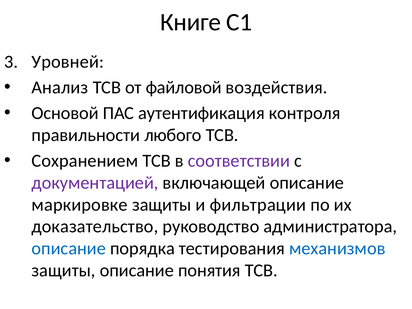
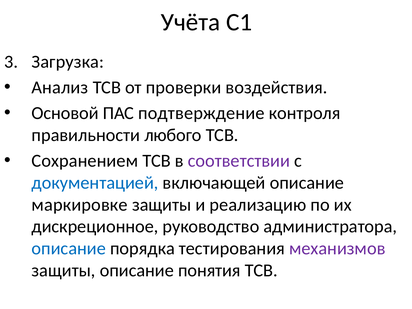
Книге: Книге -> Учёта
Уровней: Уровней -> Загрузка
файловой: файловой -> проверки
аутентификация: аутентификация -> подтверждение
документацией colour: purple -> blue
фильтрации: фильтрации -> реализацию
доказательство: доказательство -> дискреционное
механизмов colour: blue -> purple
